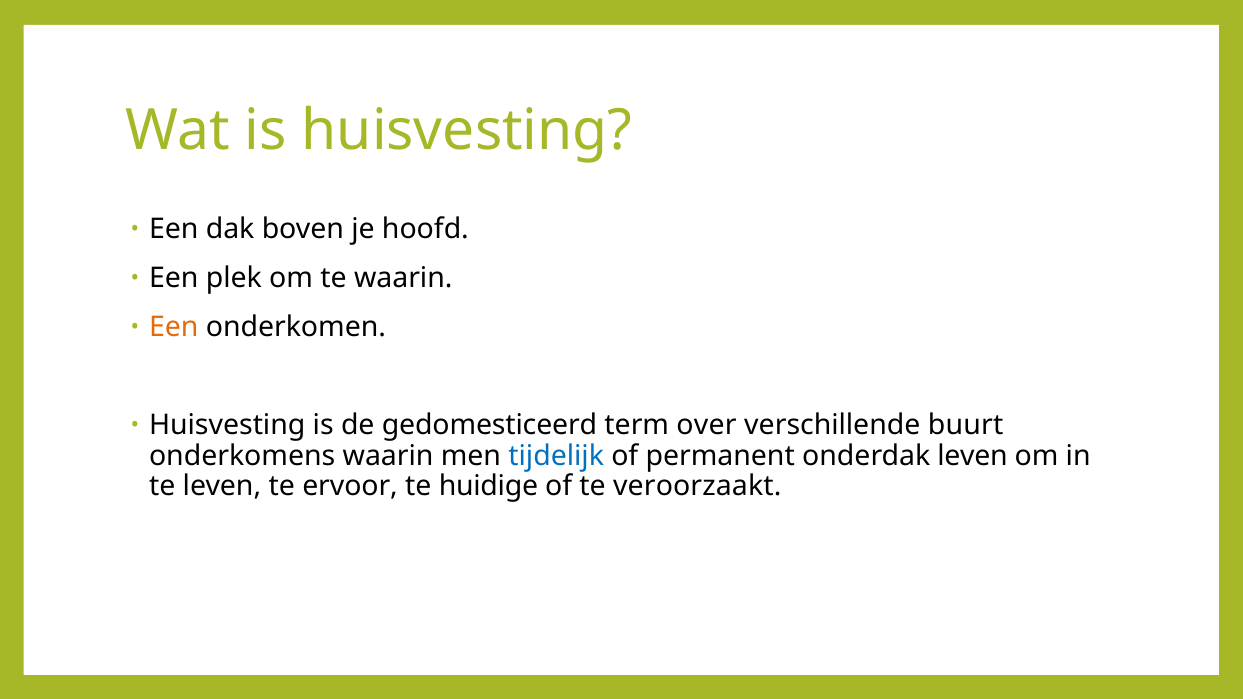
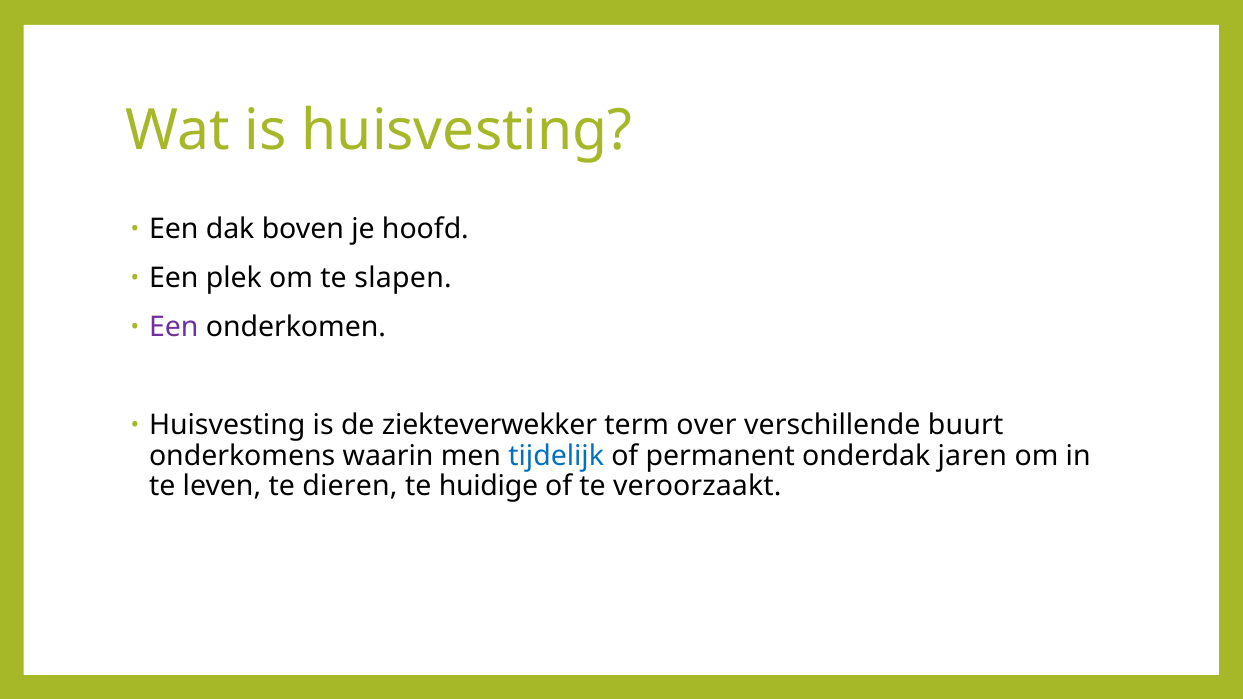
te waarin: waarin -> slapen
Een at (174, 327) colour: orange -> purple
gedomesticeerd: gedomesticeerd -> ziekteverwekker
onderdak leven: leven -> jaren
ervoor: ervoor -> dieren
